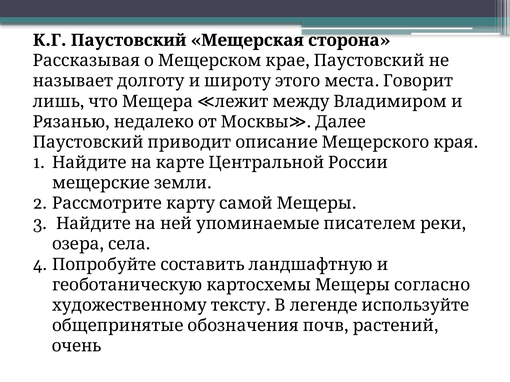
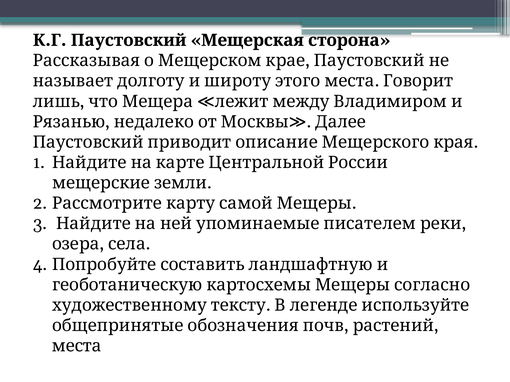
очень: очень -> места
